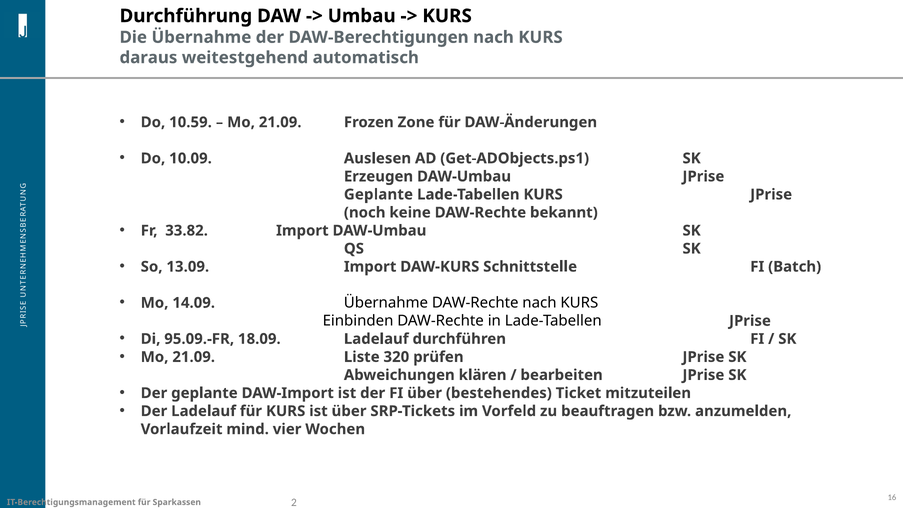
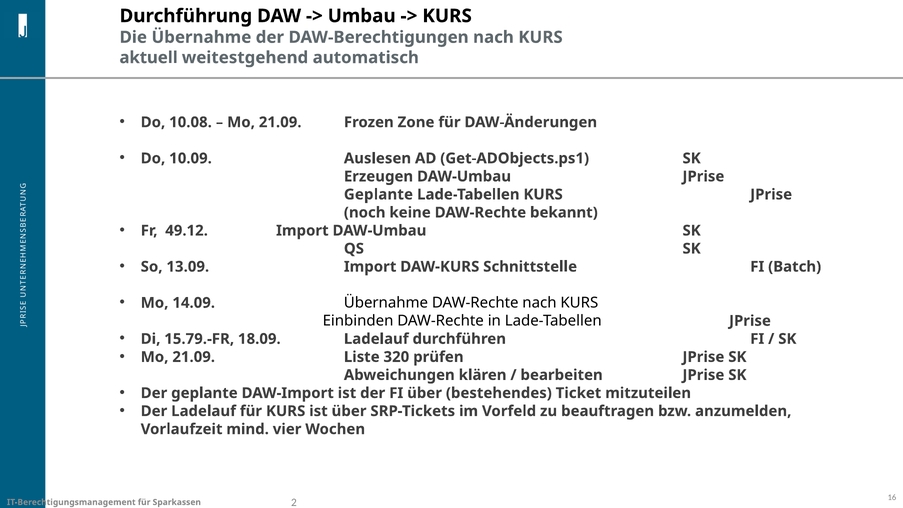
daraus: daraus -> aktuell
10.59: 10.59 -> 10.08
33.82: 33.82 -> 49.12
95.09.-FR: 95.09.-FR -> 15.79.-FR
